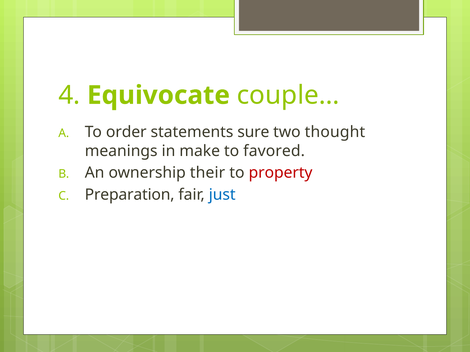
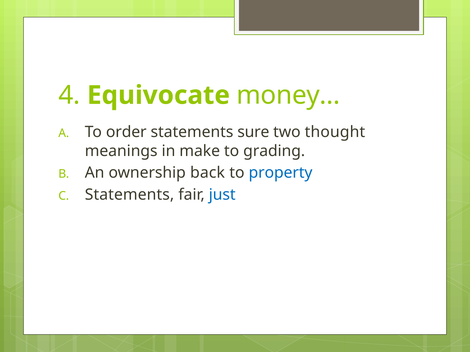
couple…: couple… -> money…
favored: favored -> grading
their: their -> back
property colour: red -> blue
Preparation at (130, 195): Preparation -> Statements
